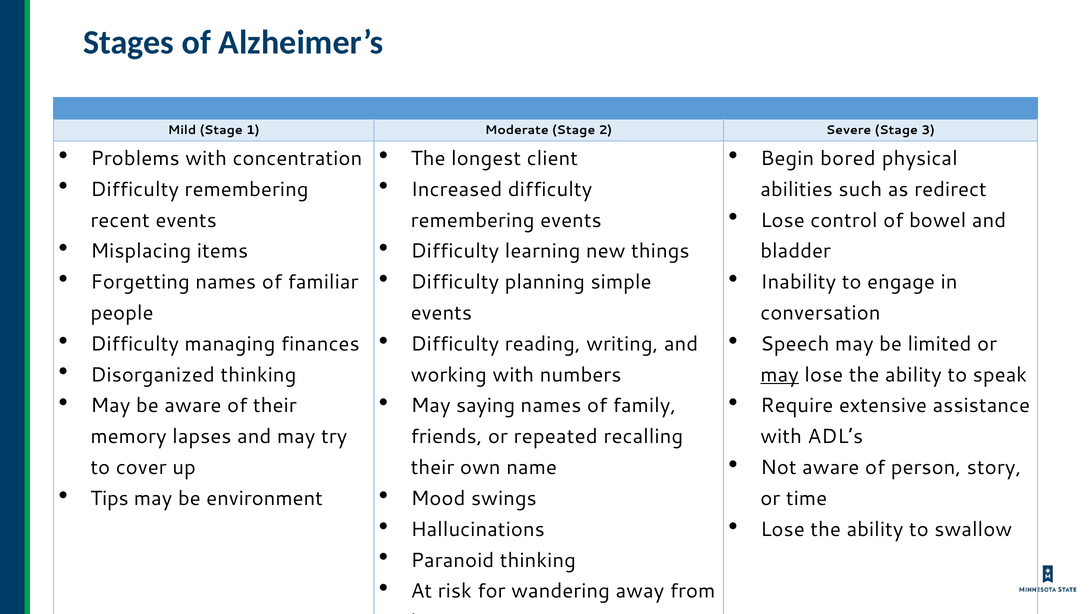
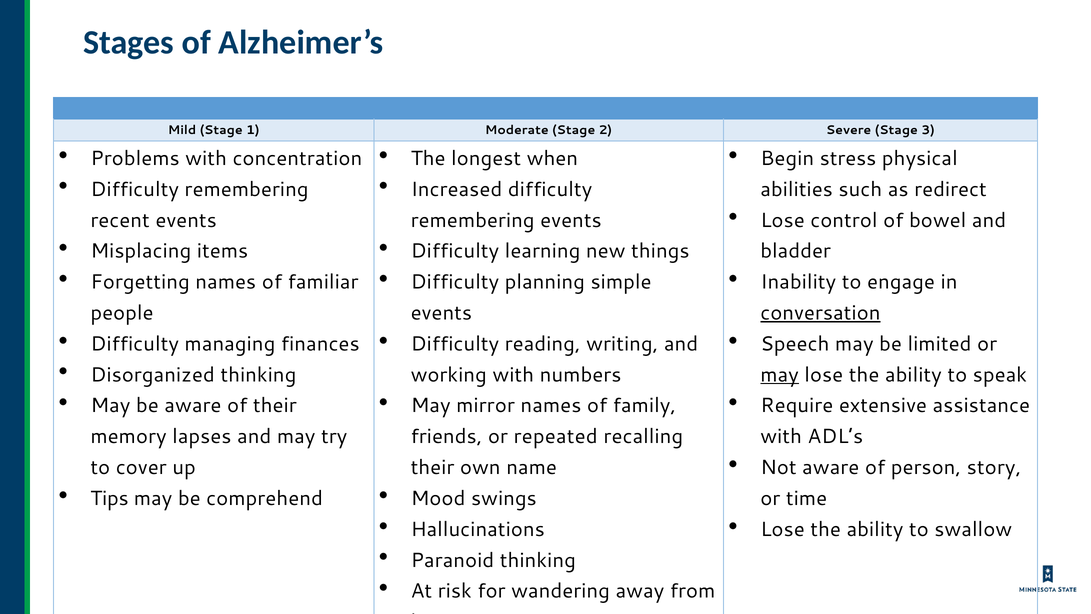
client: client -> when
bored: bored -> stress
conversation underline: none -> present
saying: saying -> mirror
environment: environment -> comprehend
